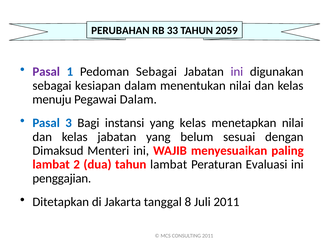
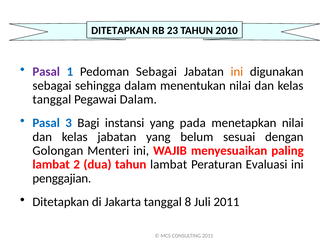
PERUBAHAN at (120, 30): PERUBAHAN -> DITETAPKAN
33: 33 -> 23
2059: 2059 -> 2010
ini at (237, 72) colour: purple -> orange
kesiapan: kesiapan -> sehingga
menuju at (52, 99): menuju -> tanggal
yang kelas: kelas -> pada
Dimaksud: Dimaksud -> Golongan
